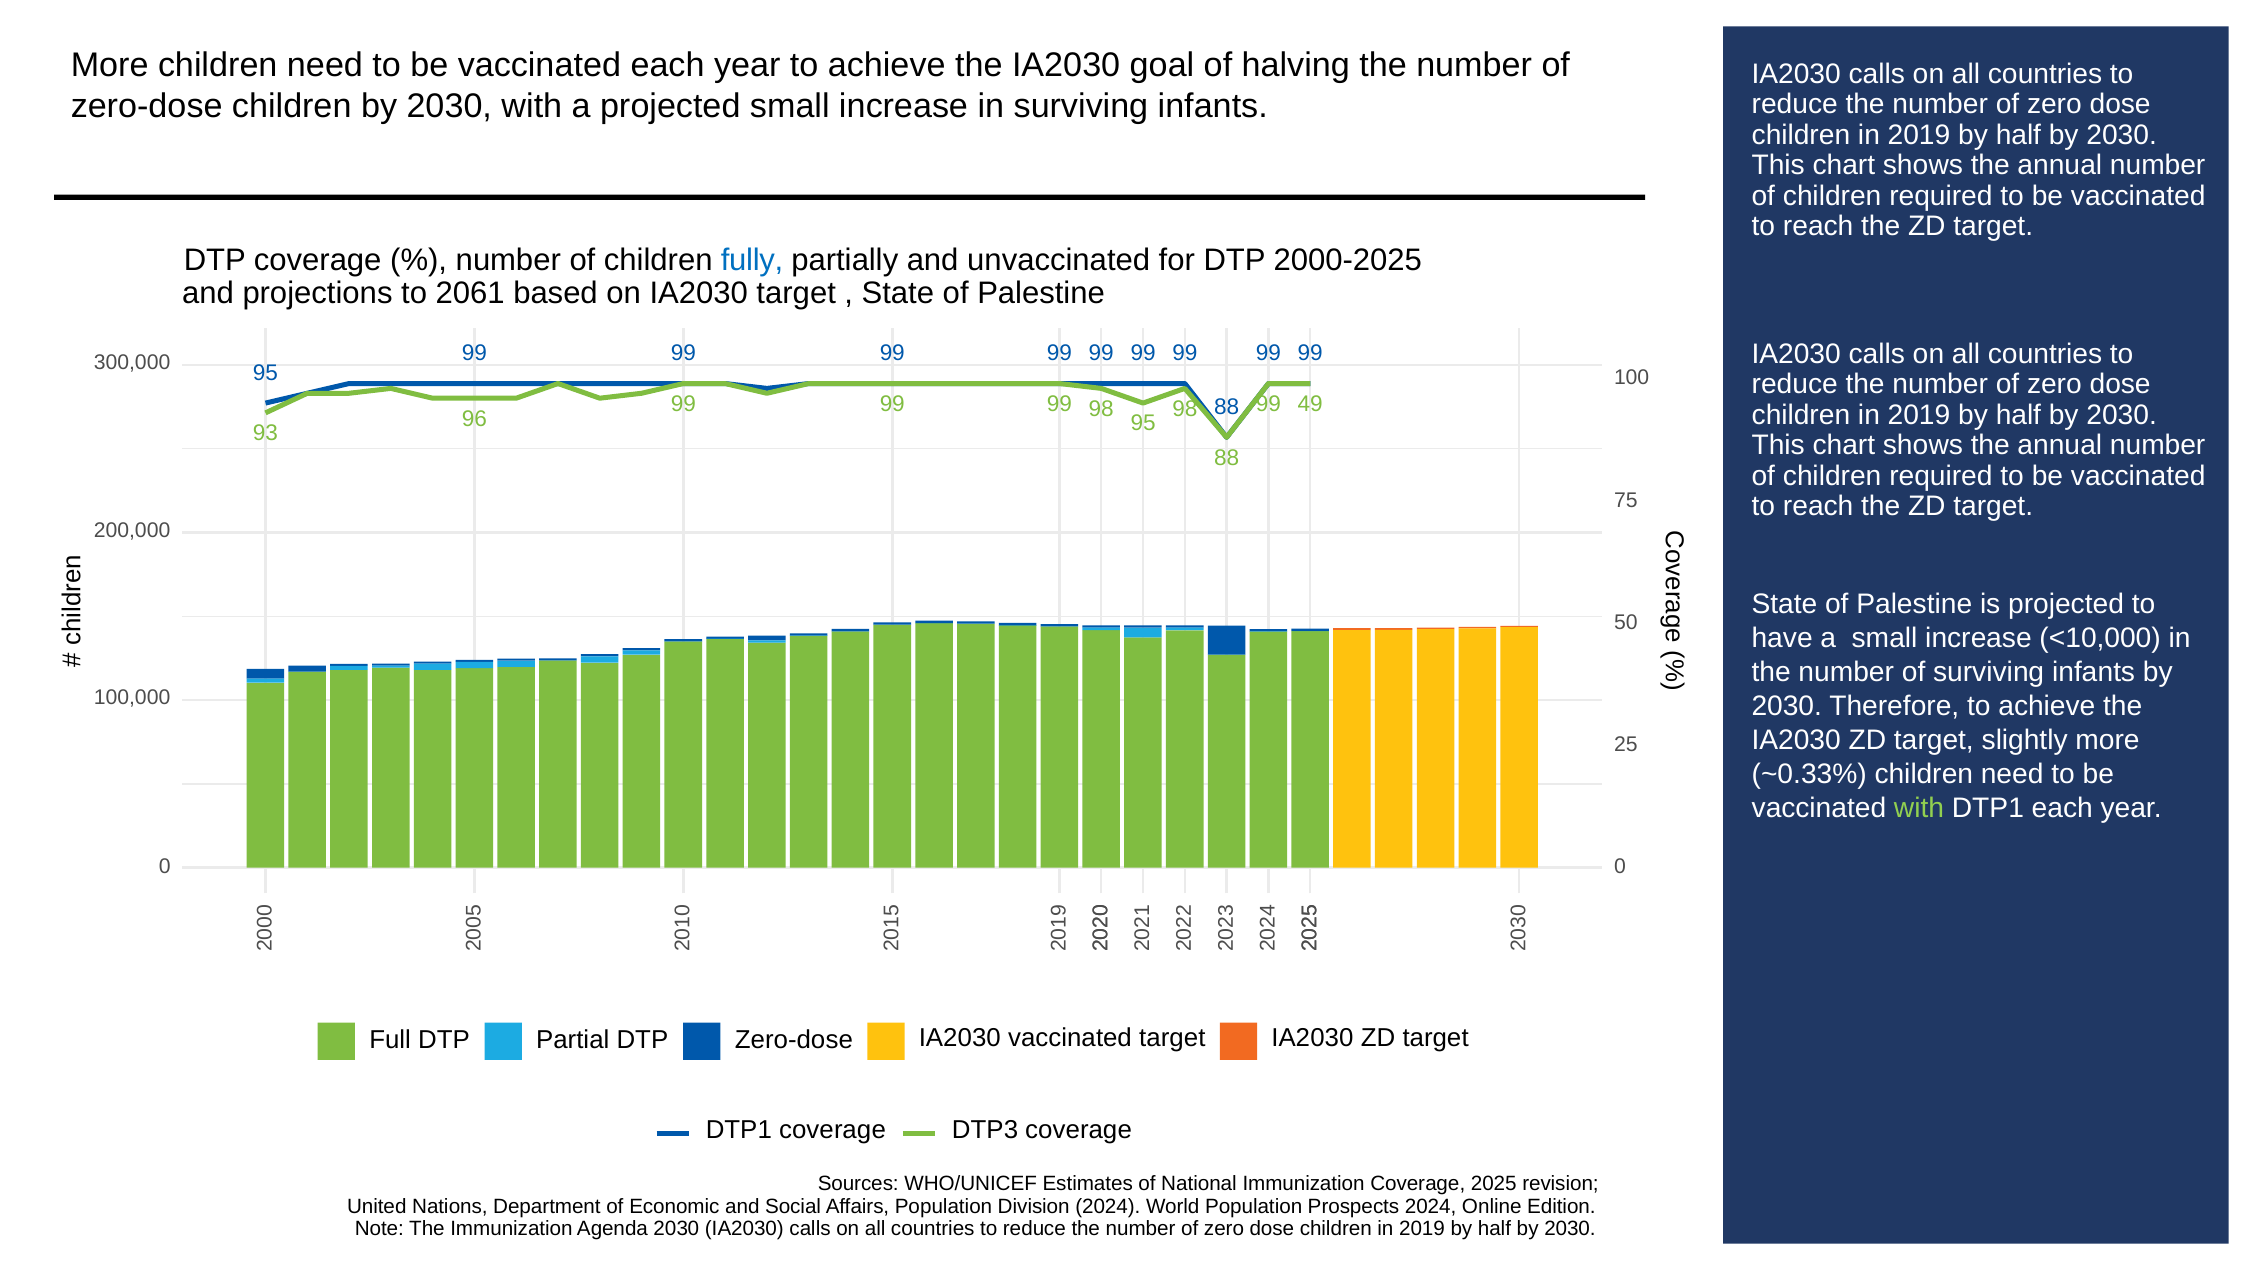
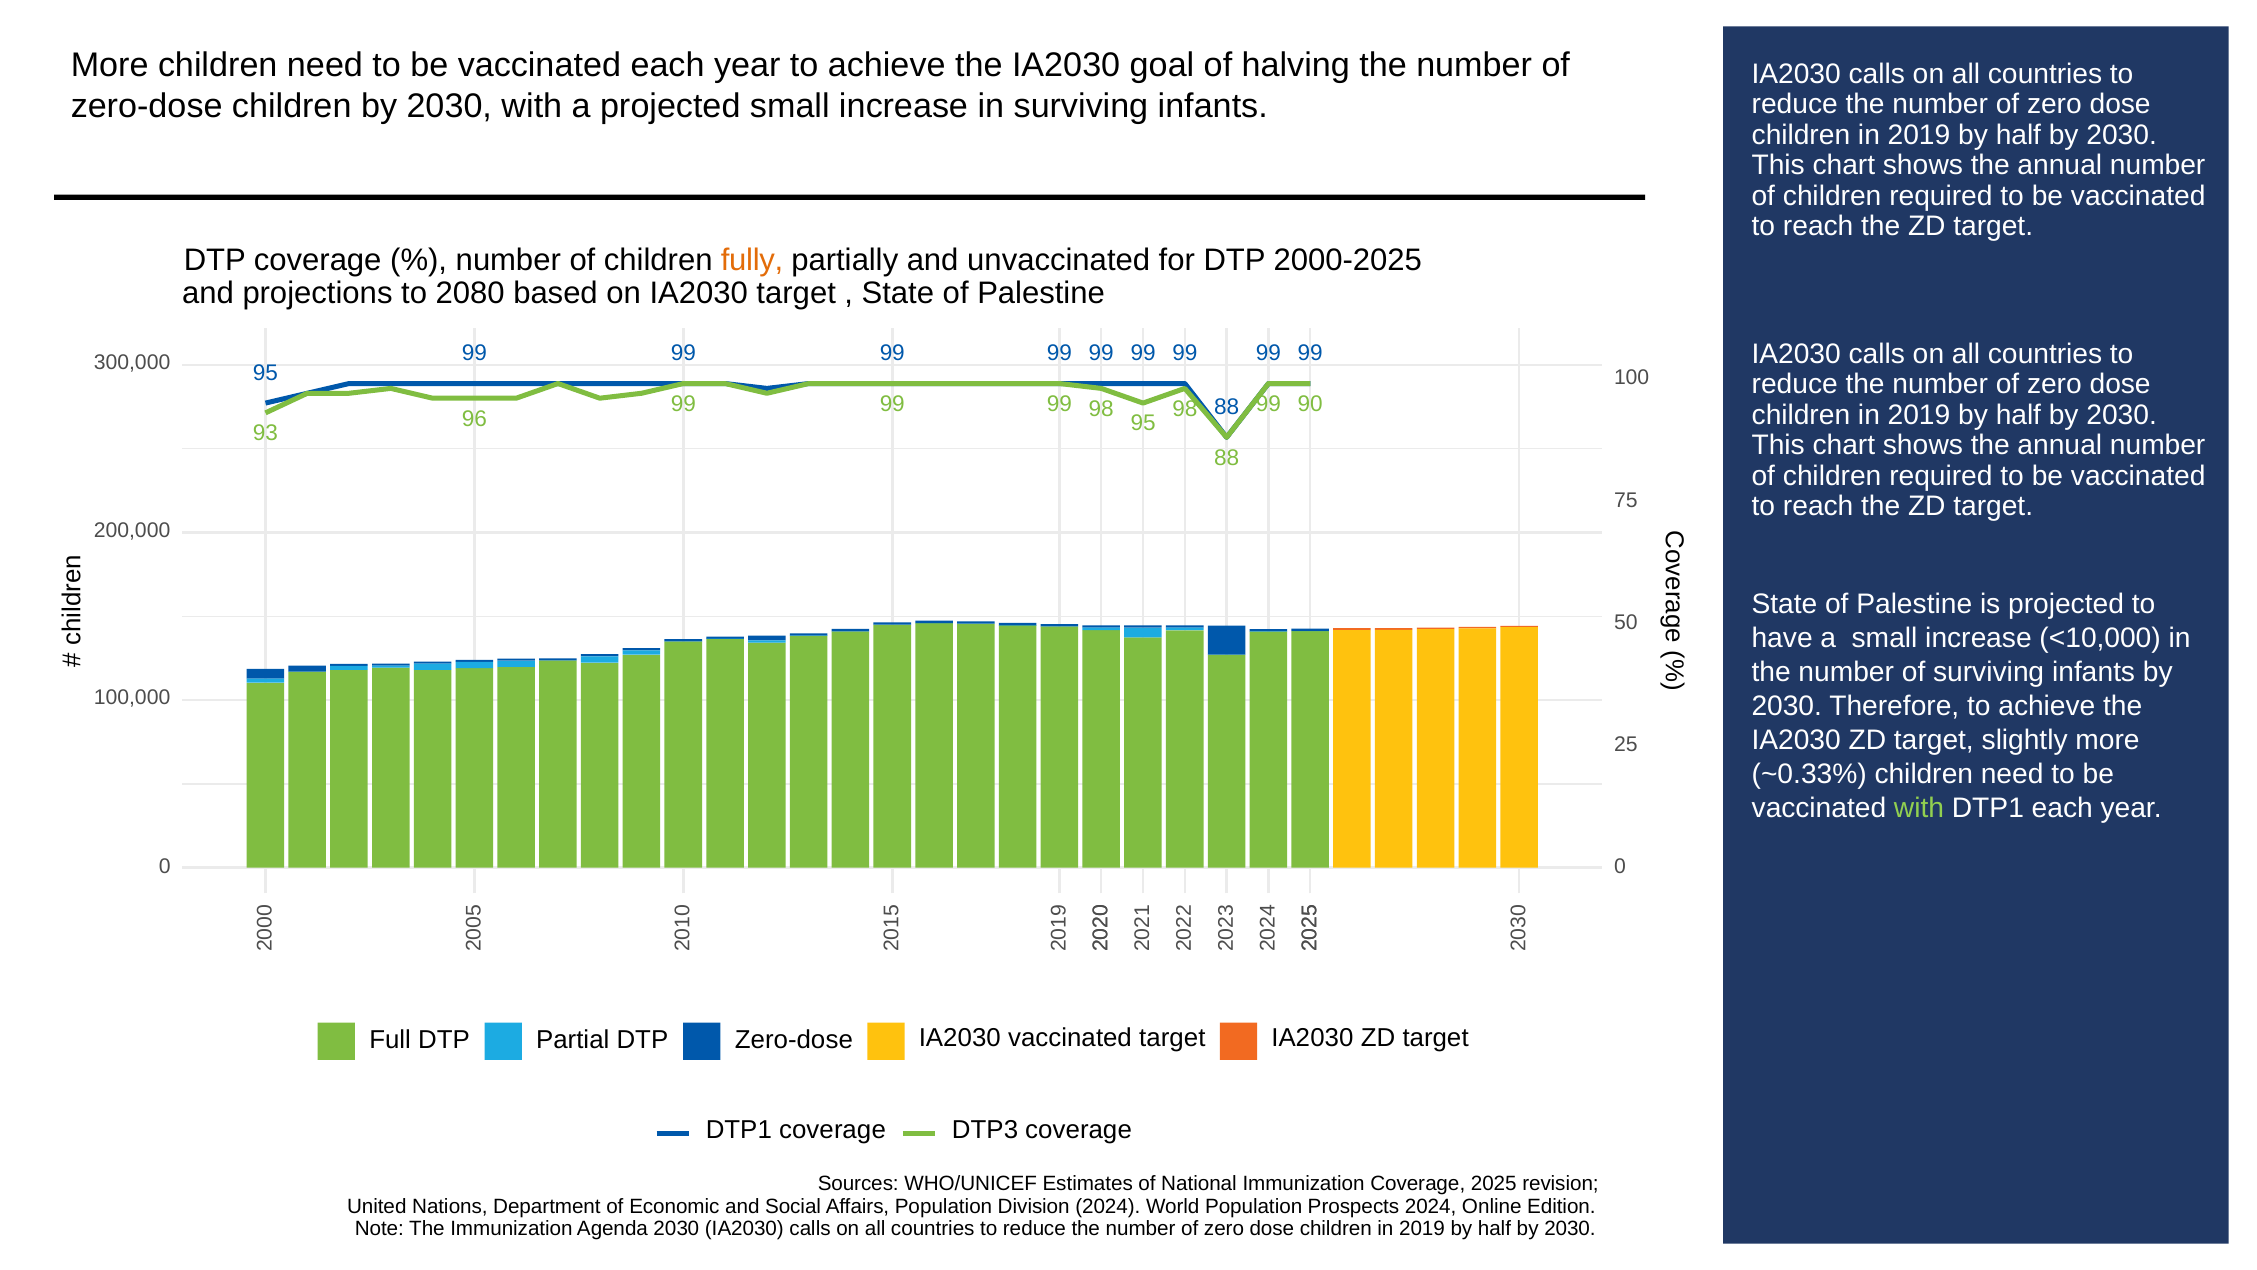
fully colour: blue -> orange
2061: 2061 -> 2080
49: 49 -> 90
